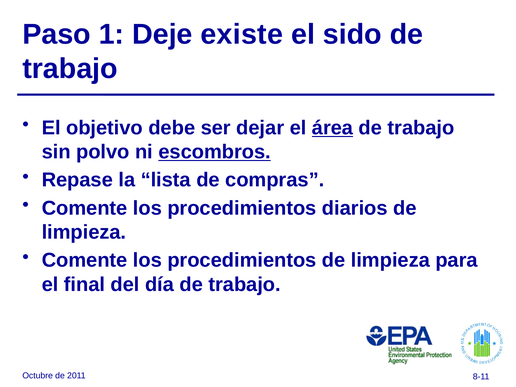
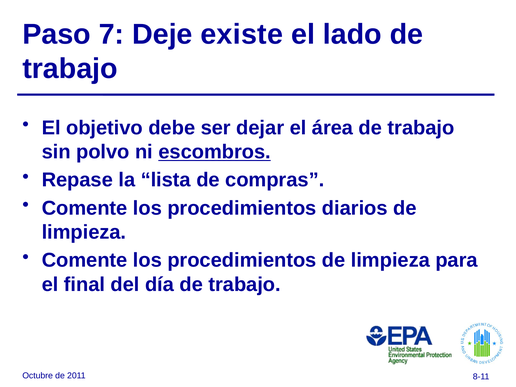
1: 1 -> 7
sido: sido -> lado
área underline: present -> none
